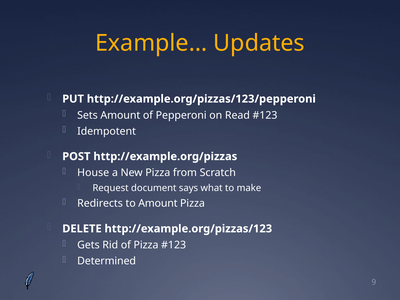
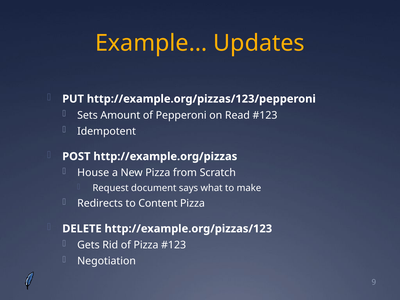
to Amount: Amount -> Content
Determined: Determined -> Negotiation
